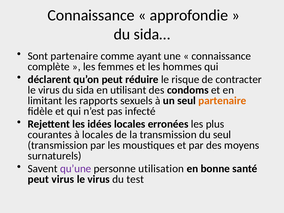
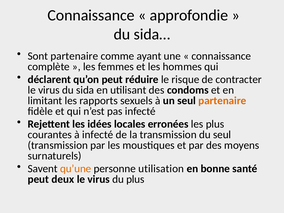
à locales: locales -> infecté
qu’une colour: purple -> orange
peut virus: virus -> deux
du test: test -> plus
